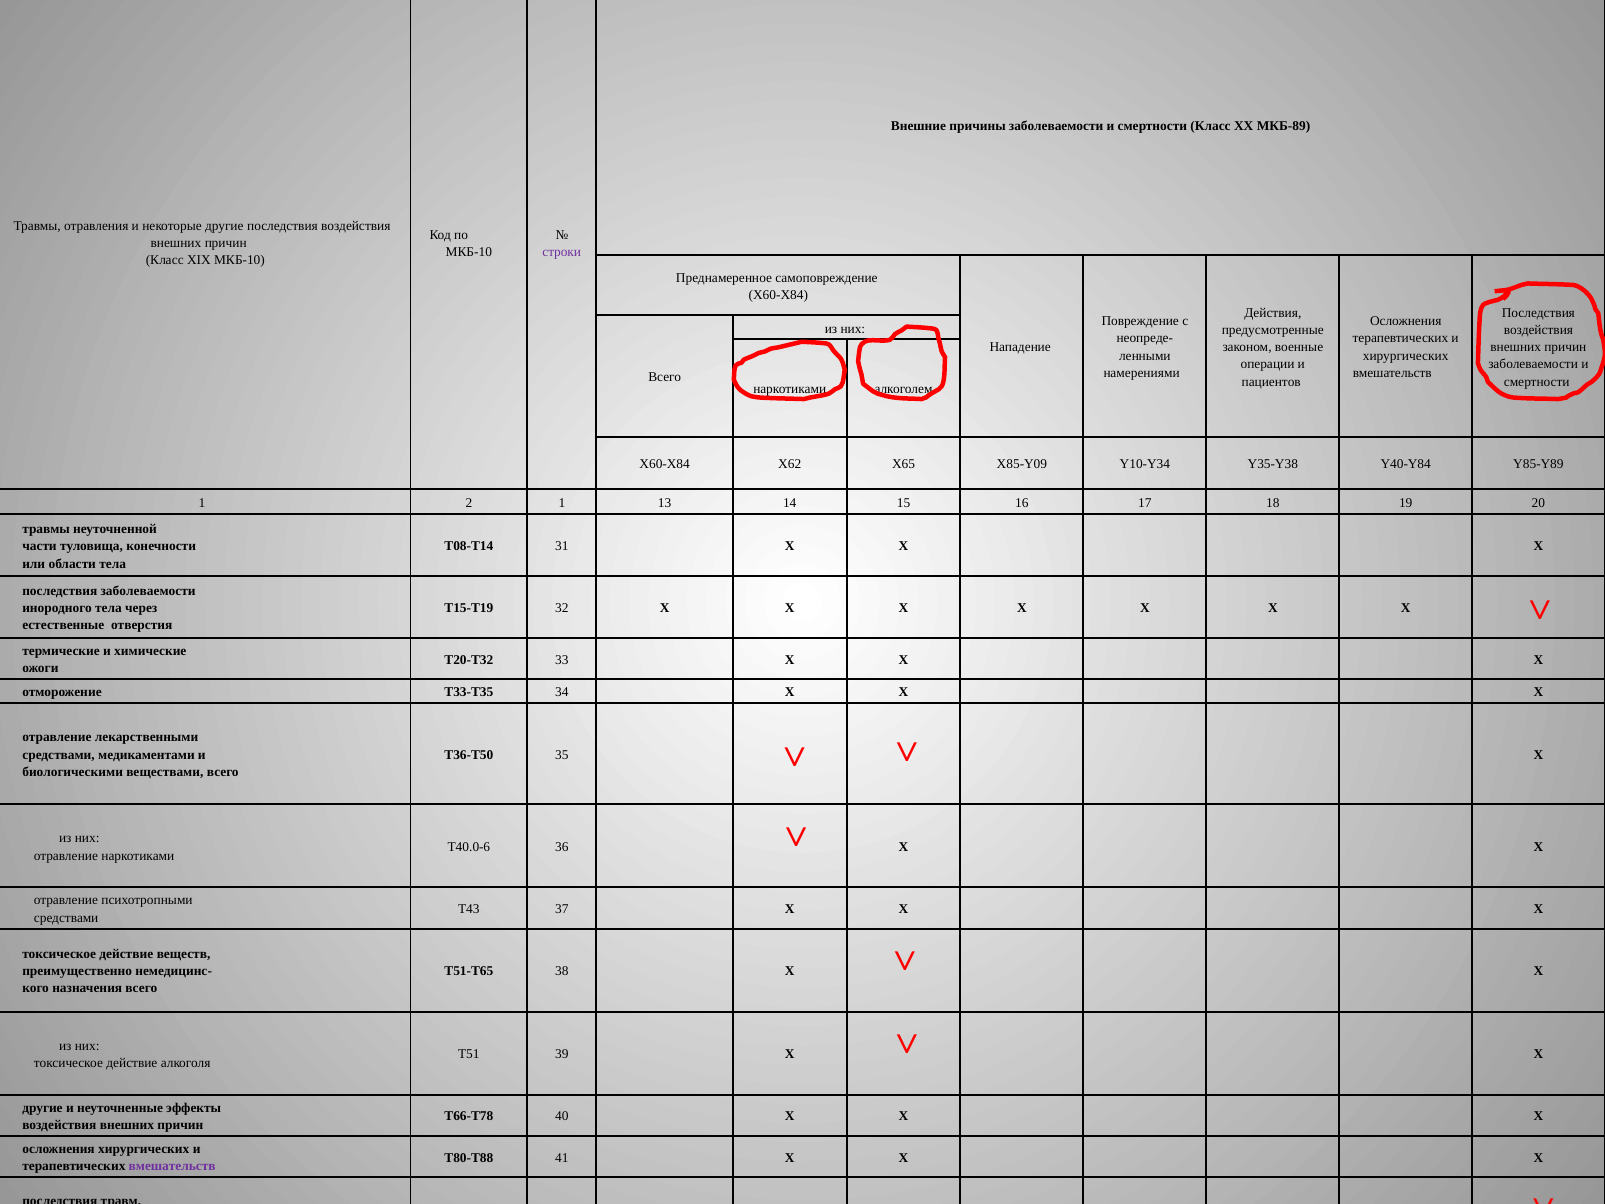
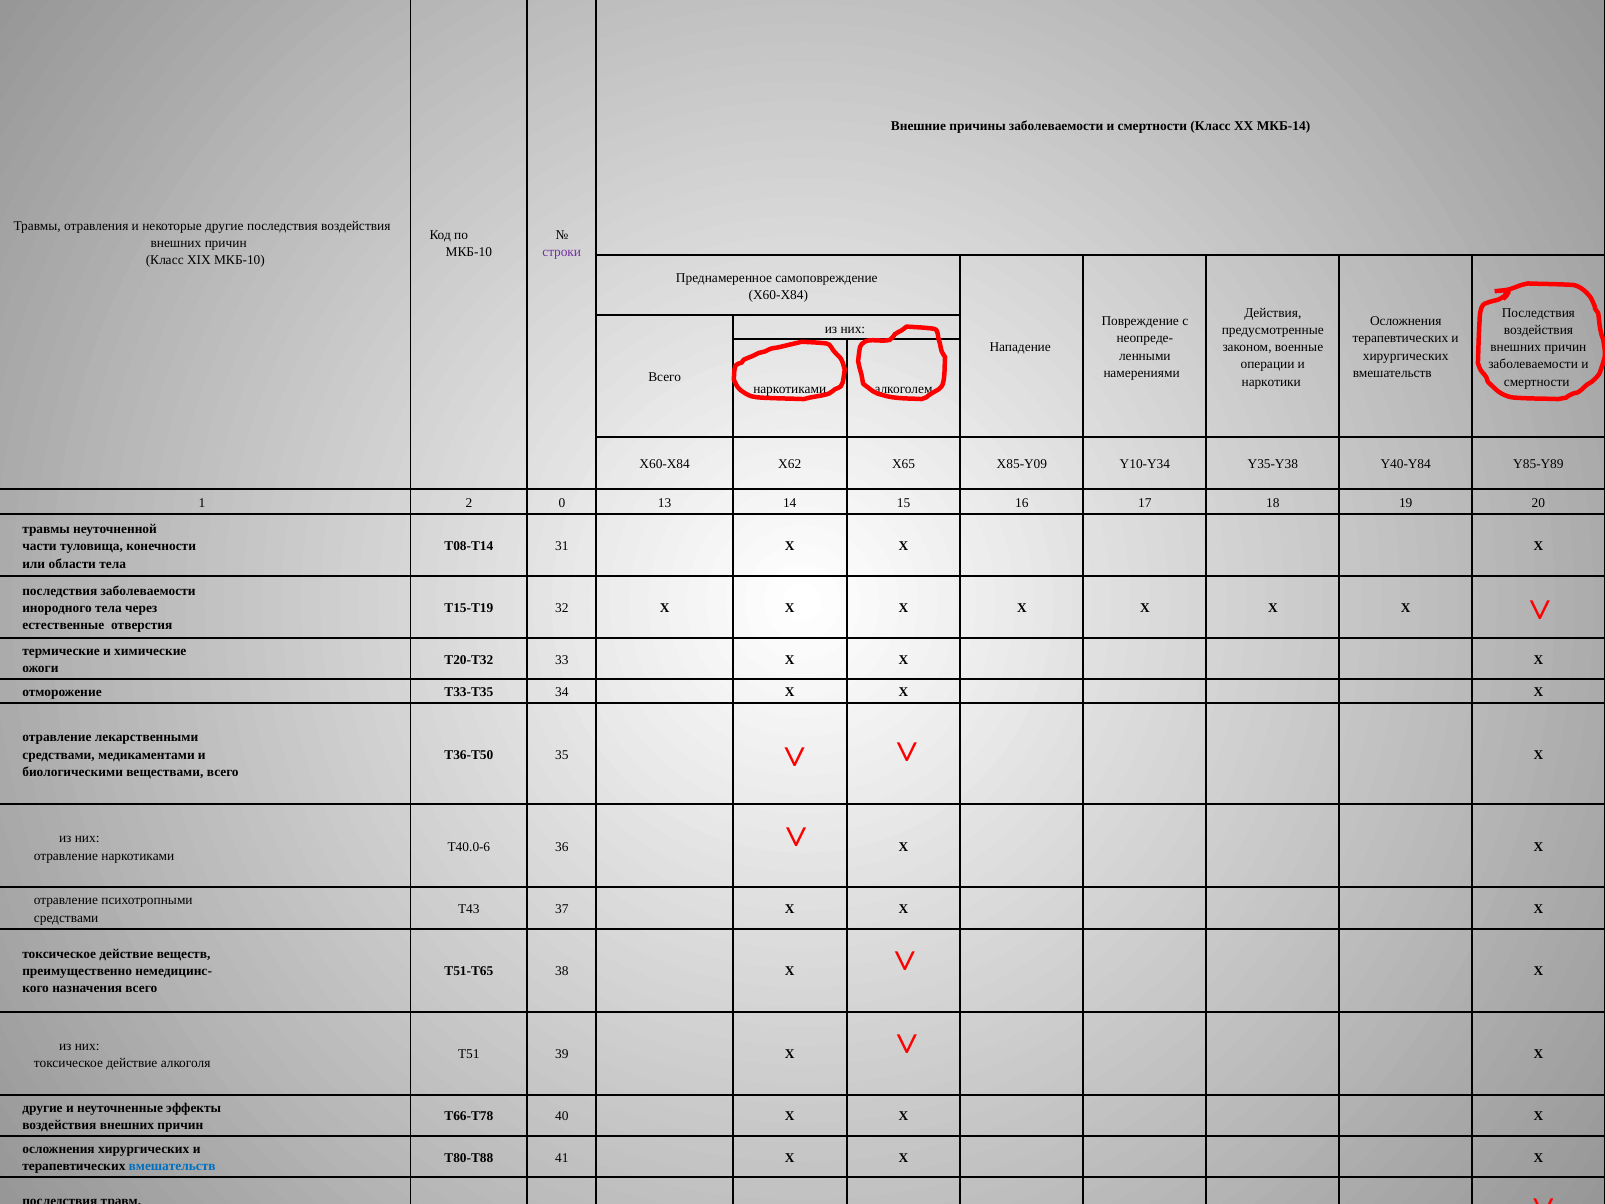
МКБ-89: МКБ-89 -> МКБ-14
пациентов: пациентов -> наркотики
2 1: 1 -> 0
вмешaтельств colour: purple -> blue
